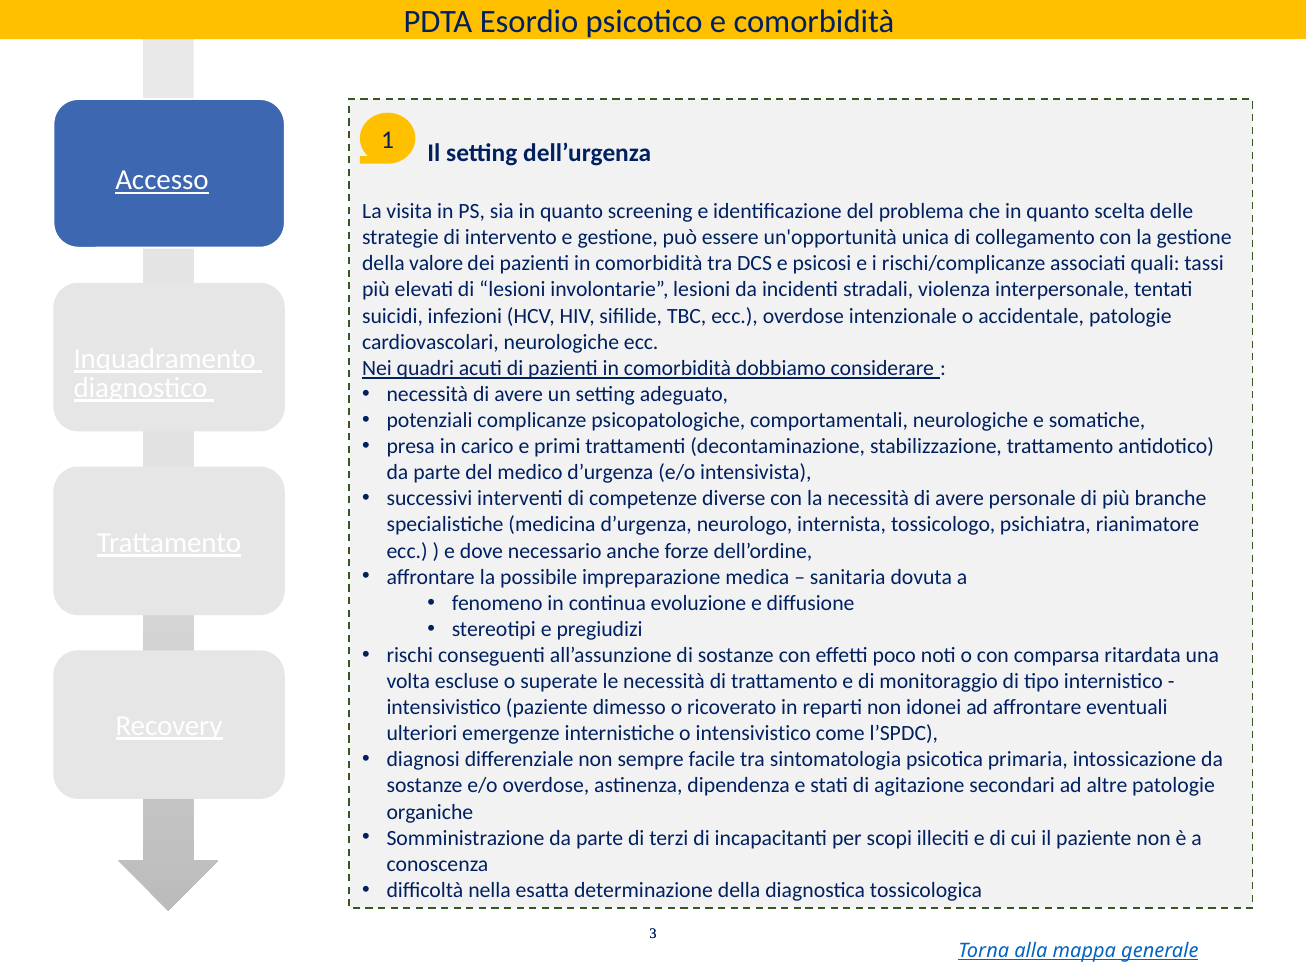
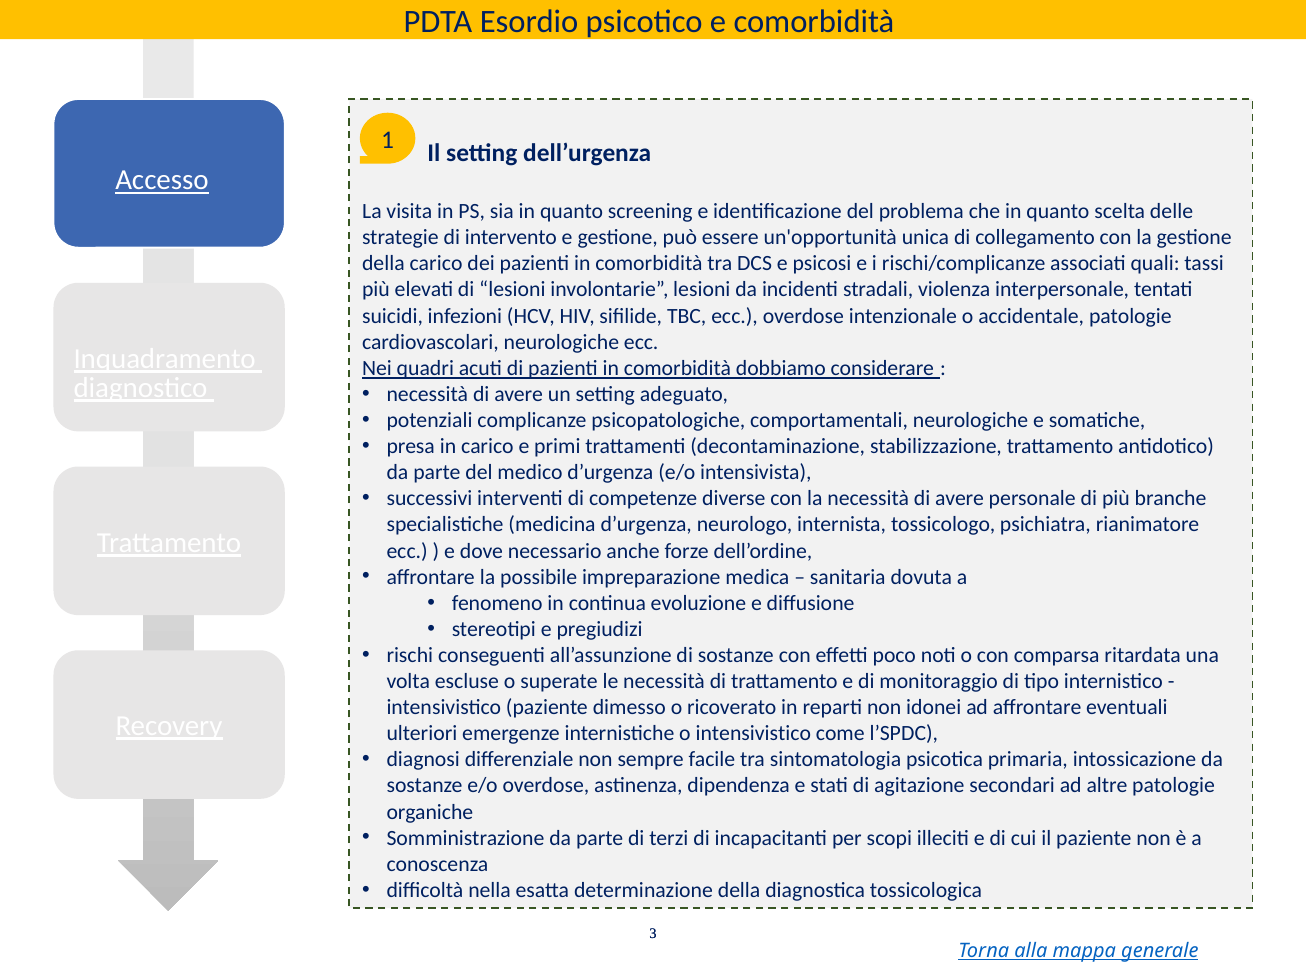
della valore: valore -> carico
